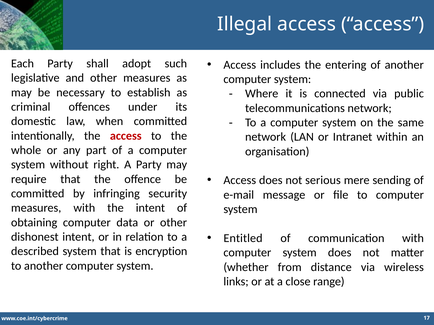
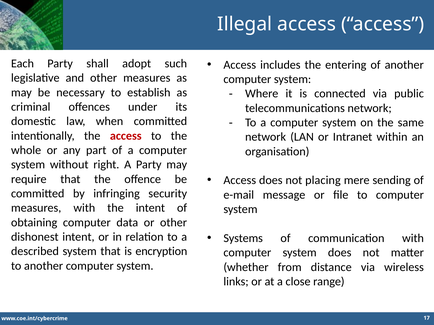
serious: serious -> placing
Entitled: Entitled -> Systems
